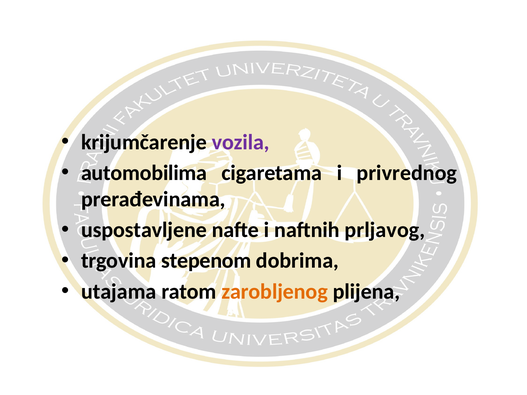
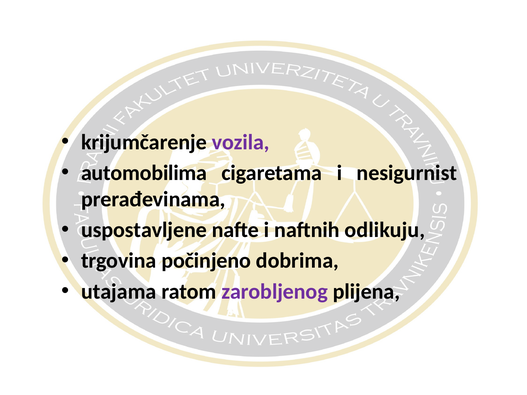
privrednog: privrednog -> nesigurnist
prljavog: prljavog -> odlikuju
stepenom: stepenom -> počinjeno
zarobljenog colour: orange -> purple
